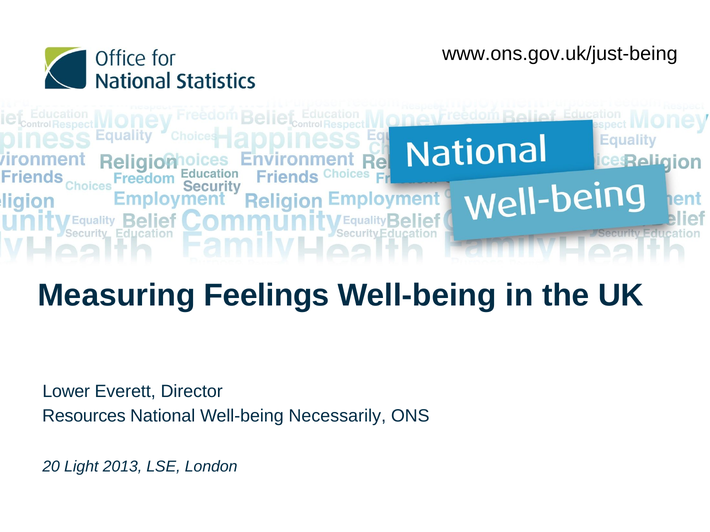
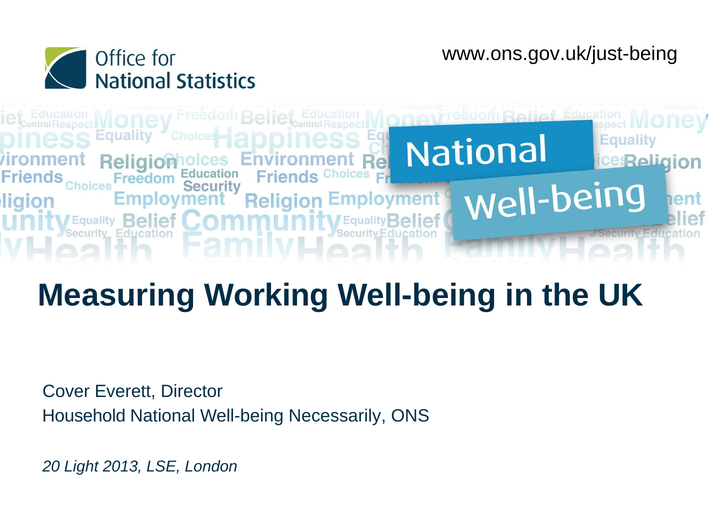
Feelings: Feelings -> Working
Lower: Lower -> Cover
Resources: Resources -> Household
